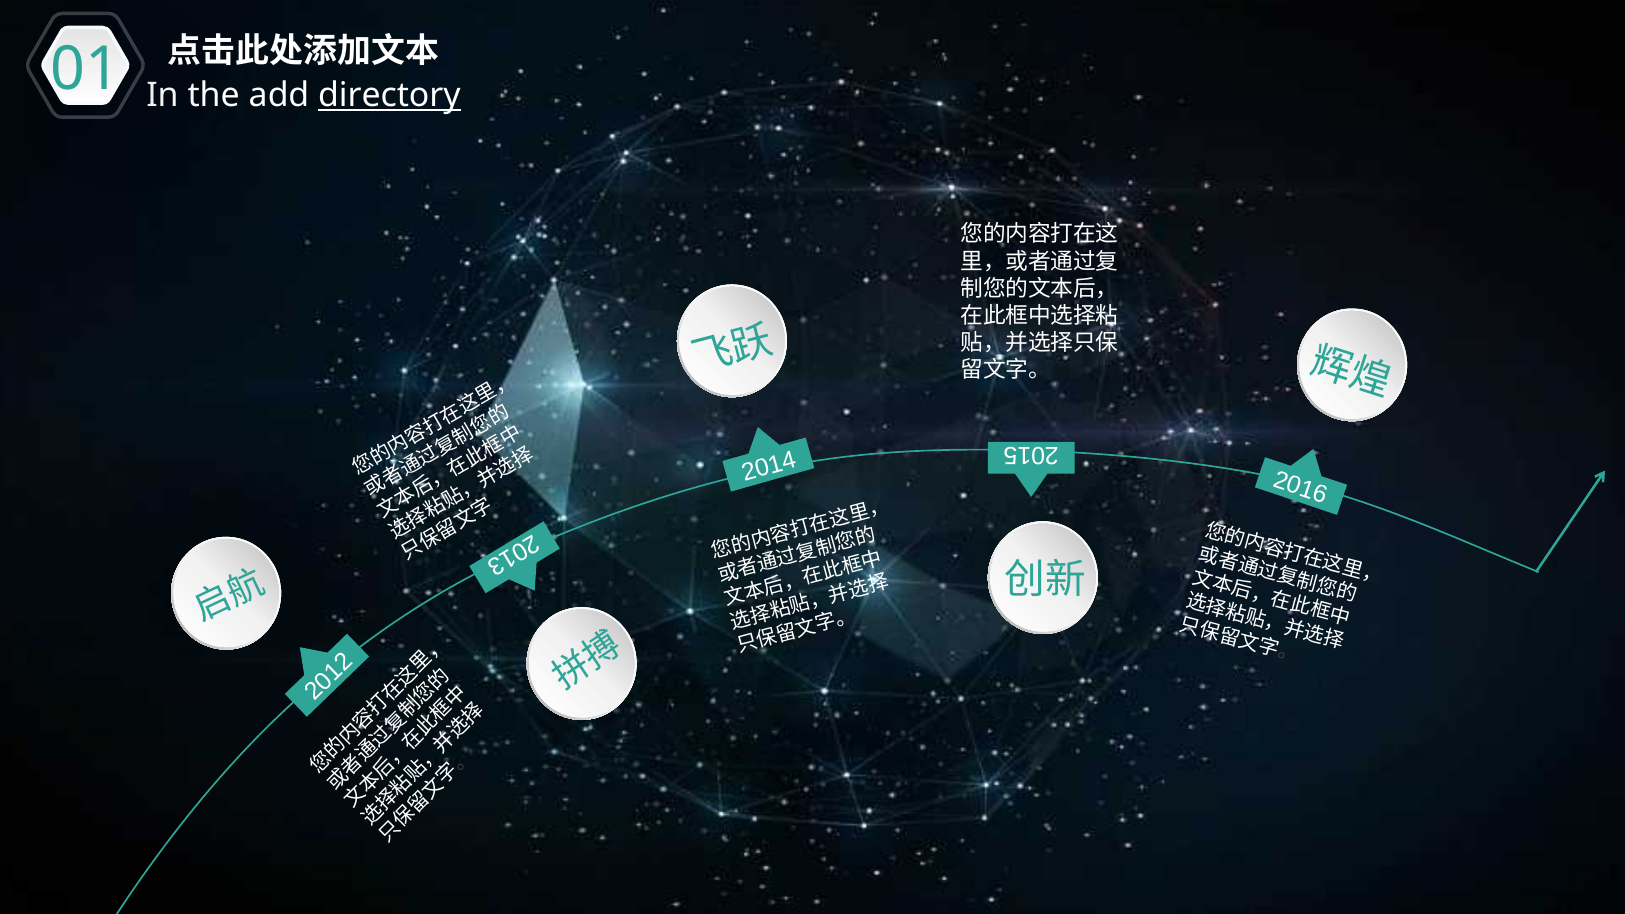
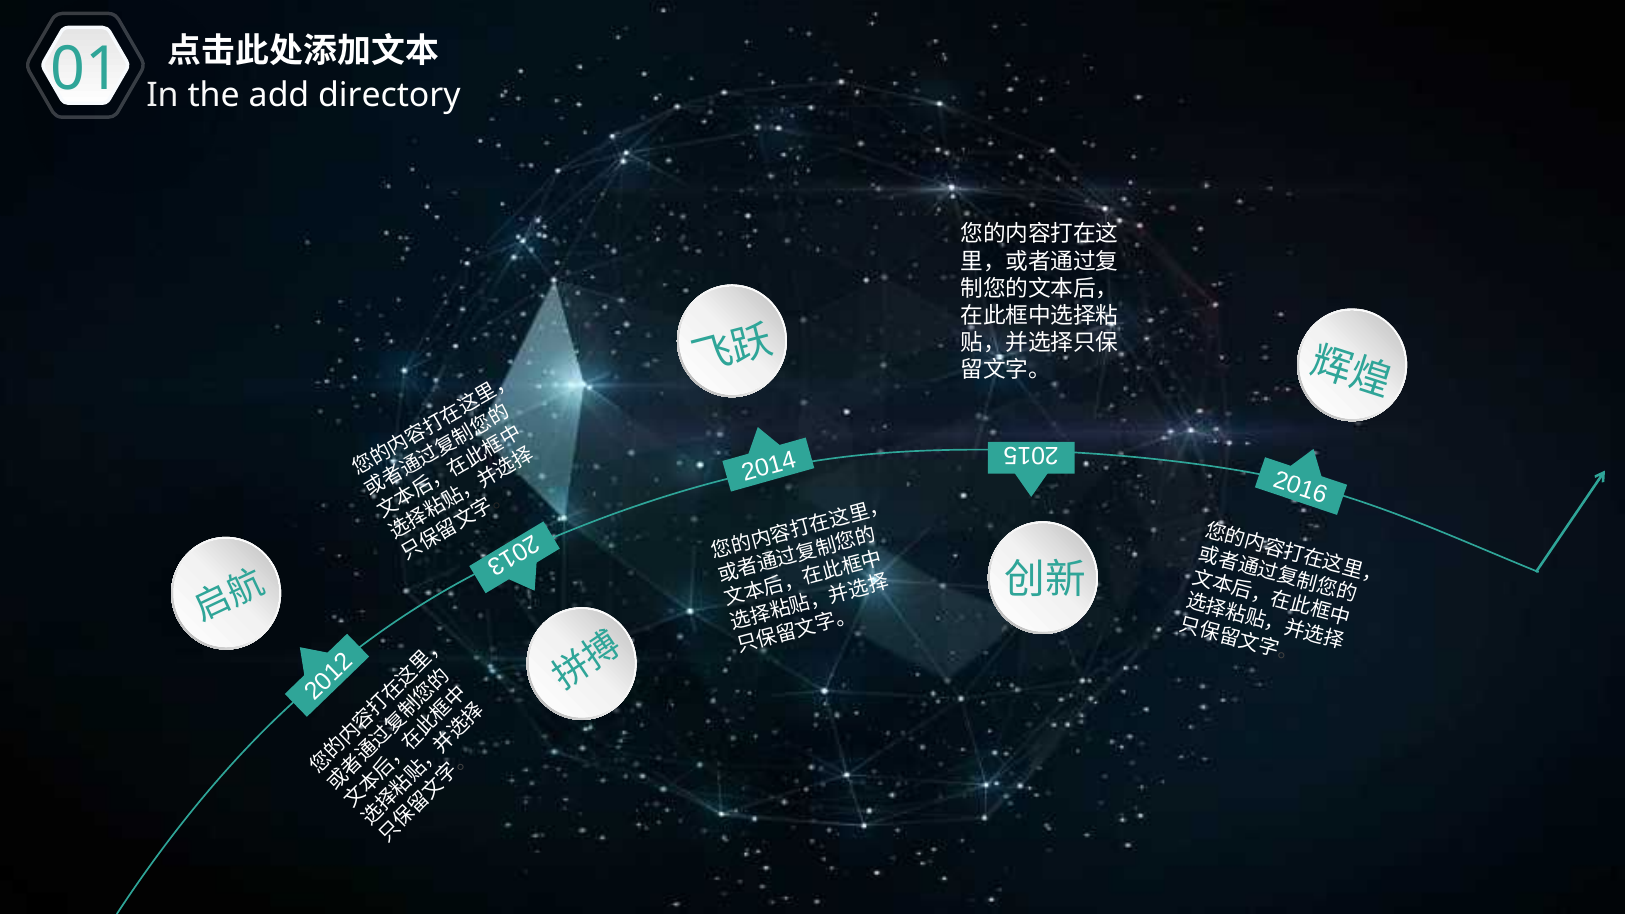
directory underline: present -> none
